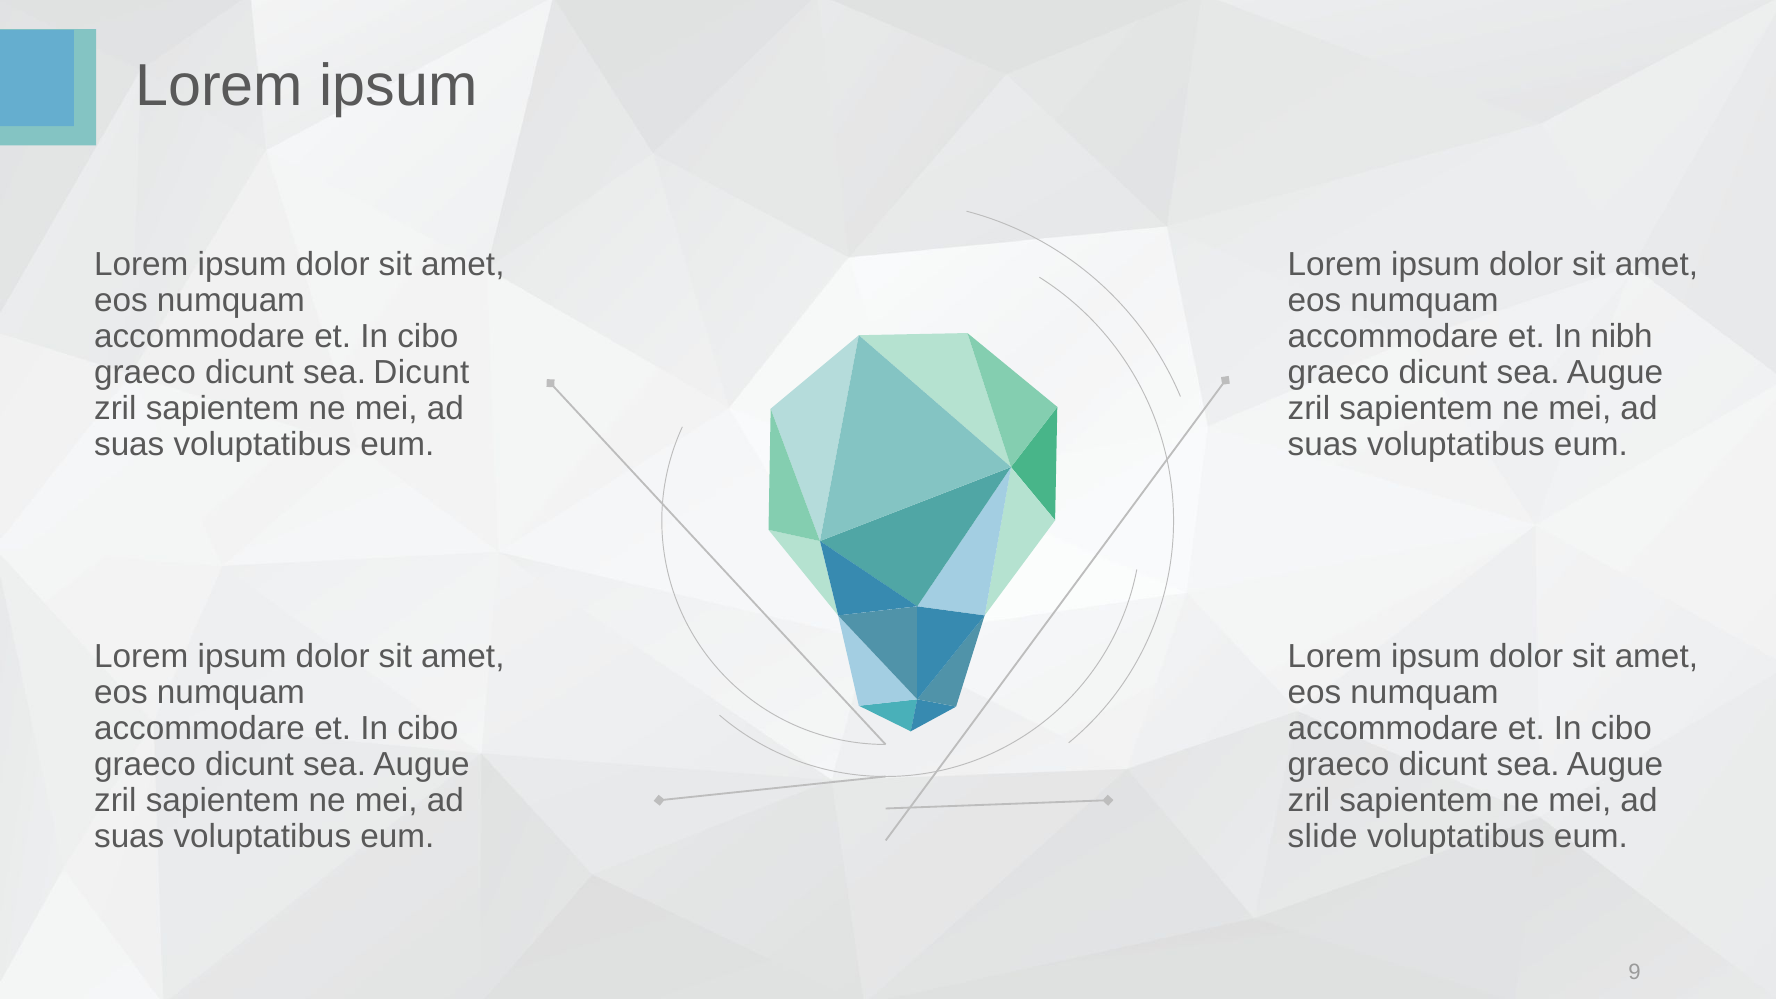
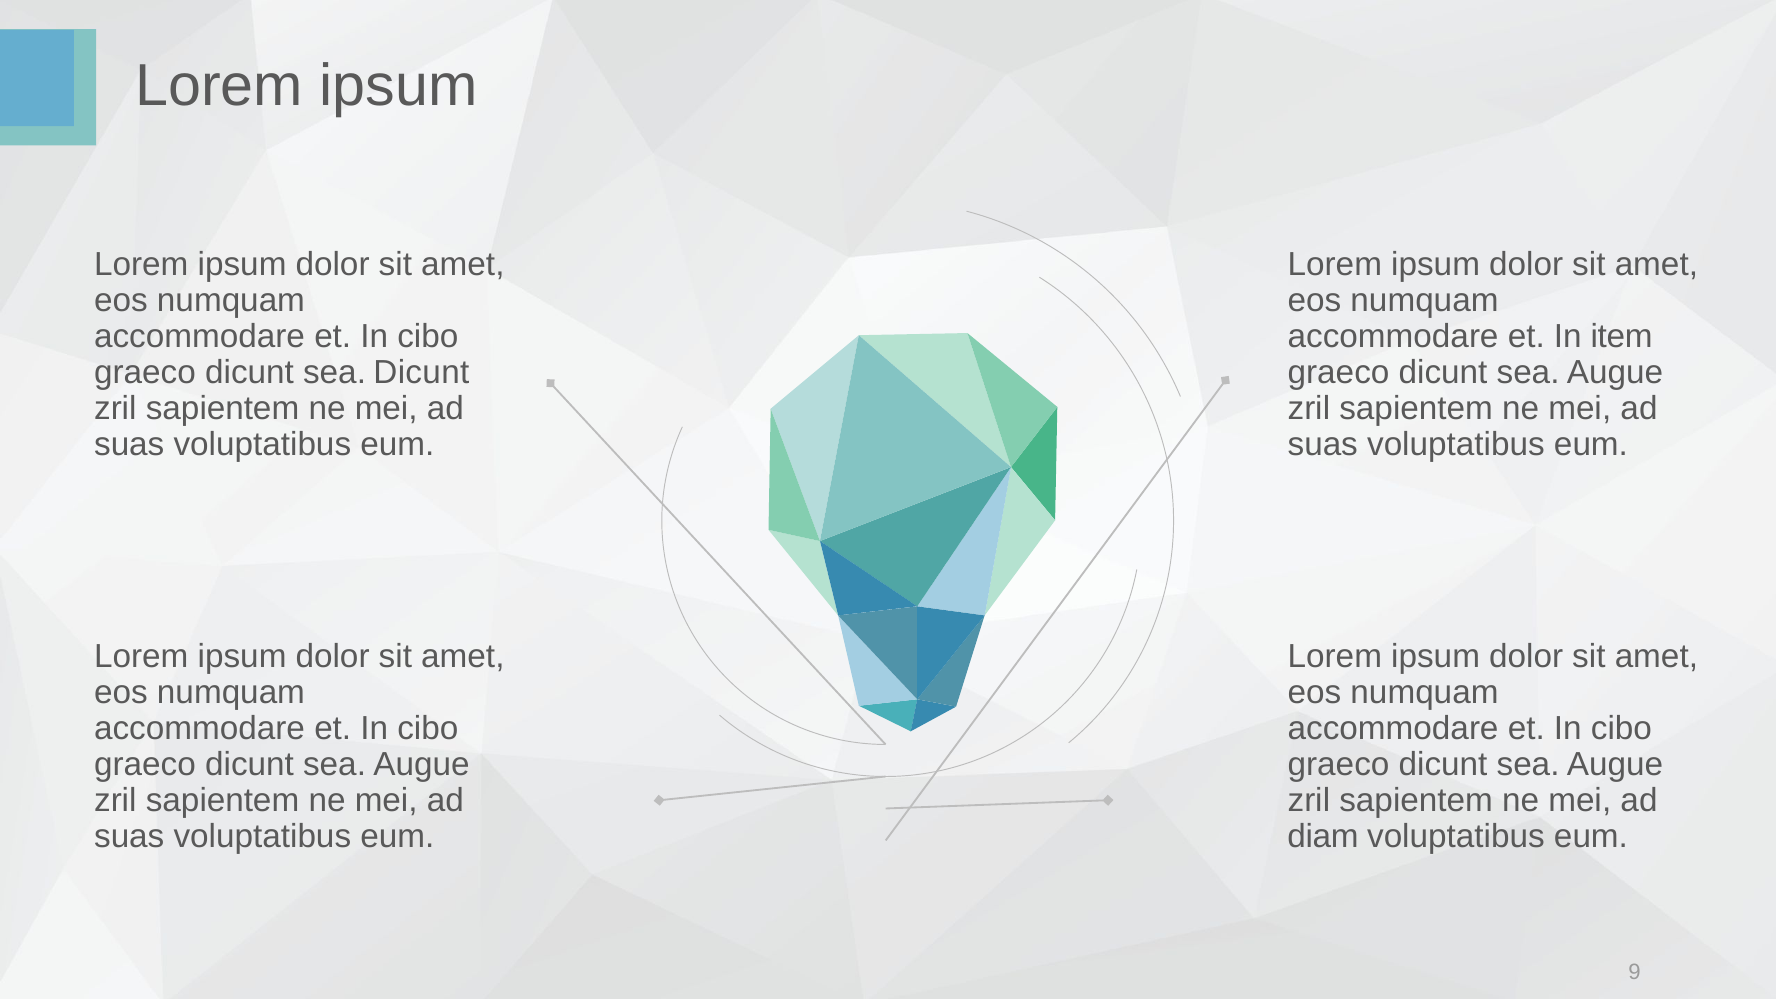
nibh: nibh -> item
slide: slide -> diam
